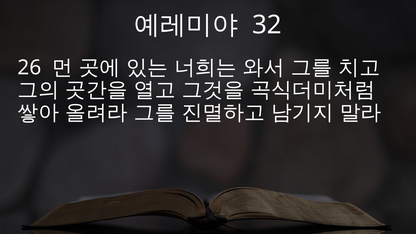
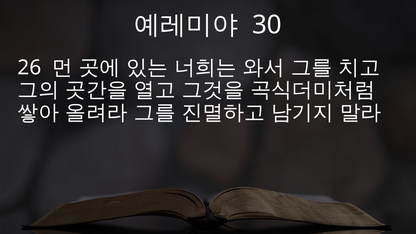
32: 32 -> 30
